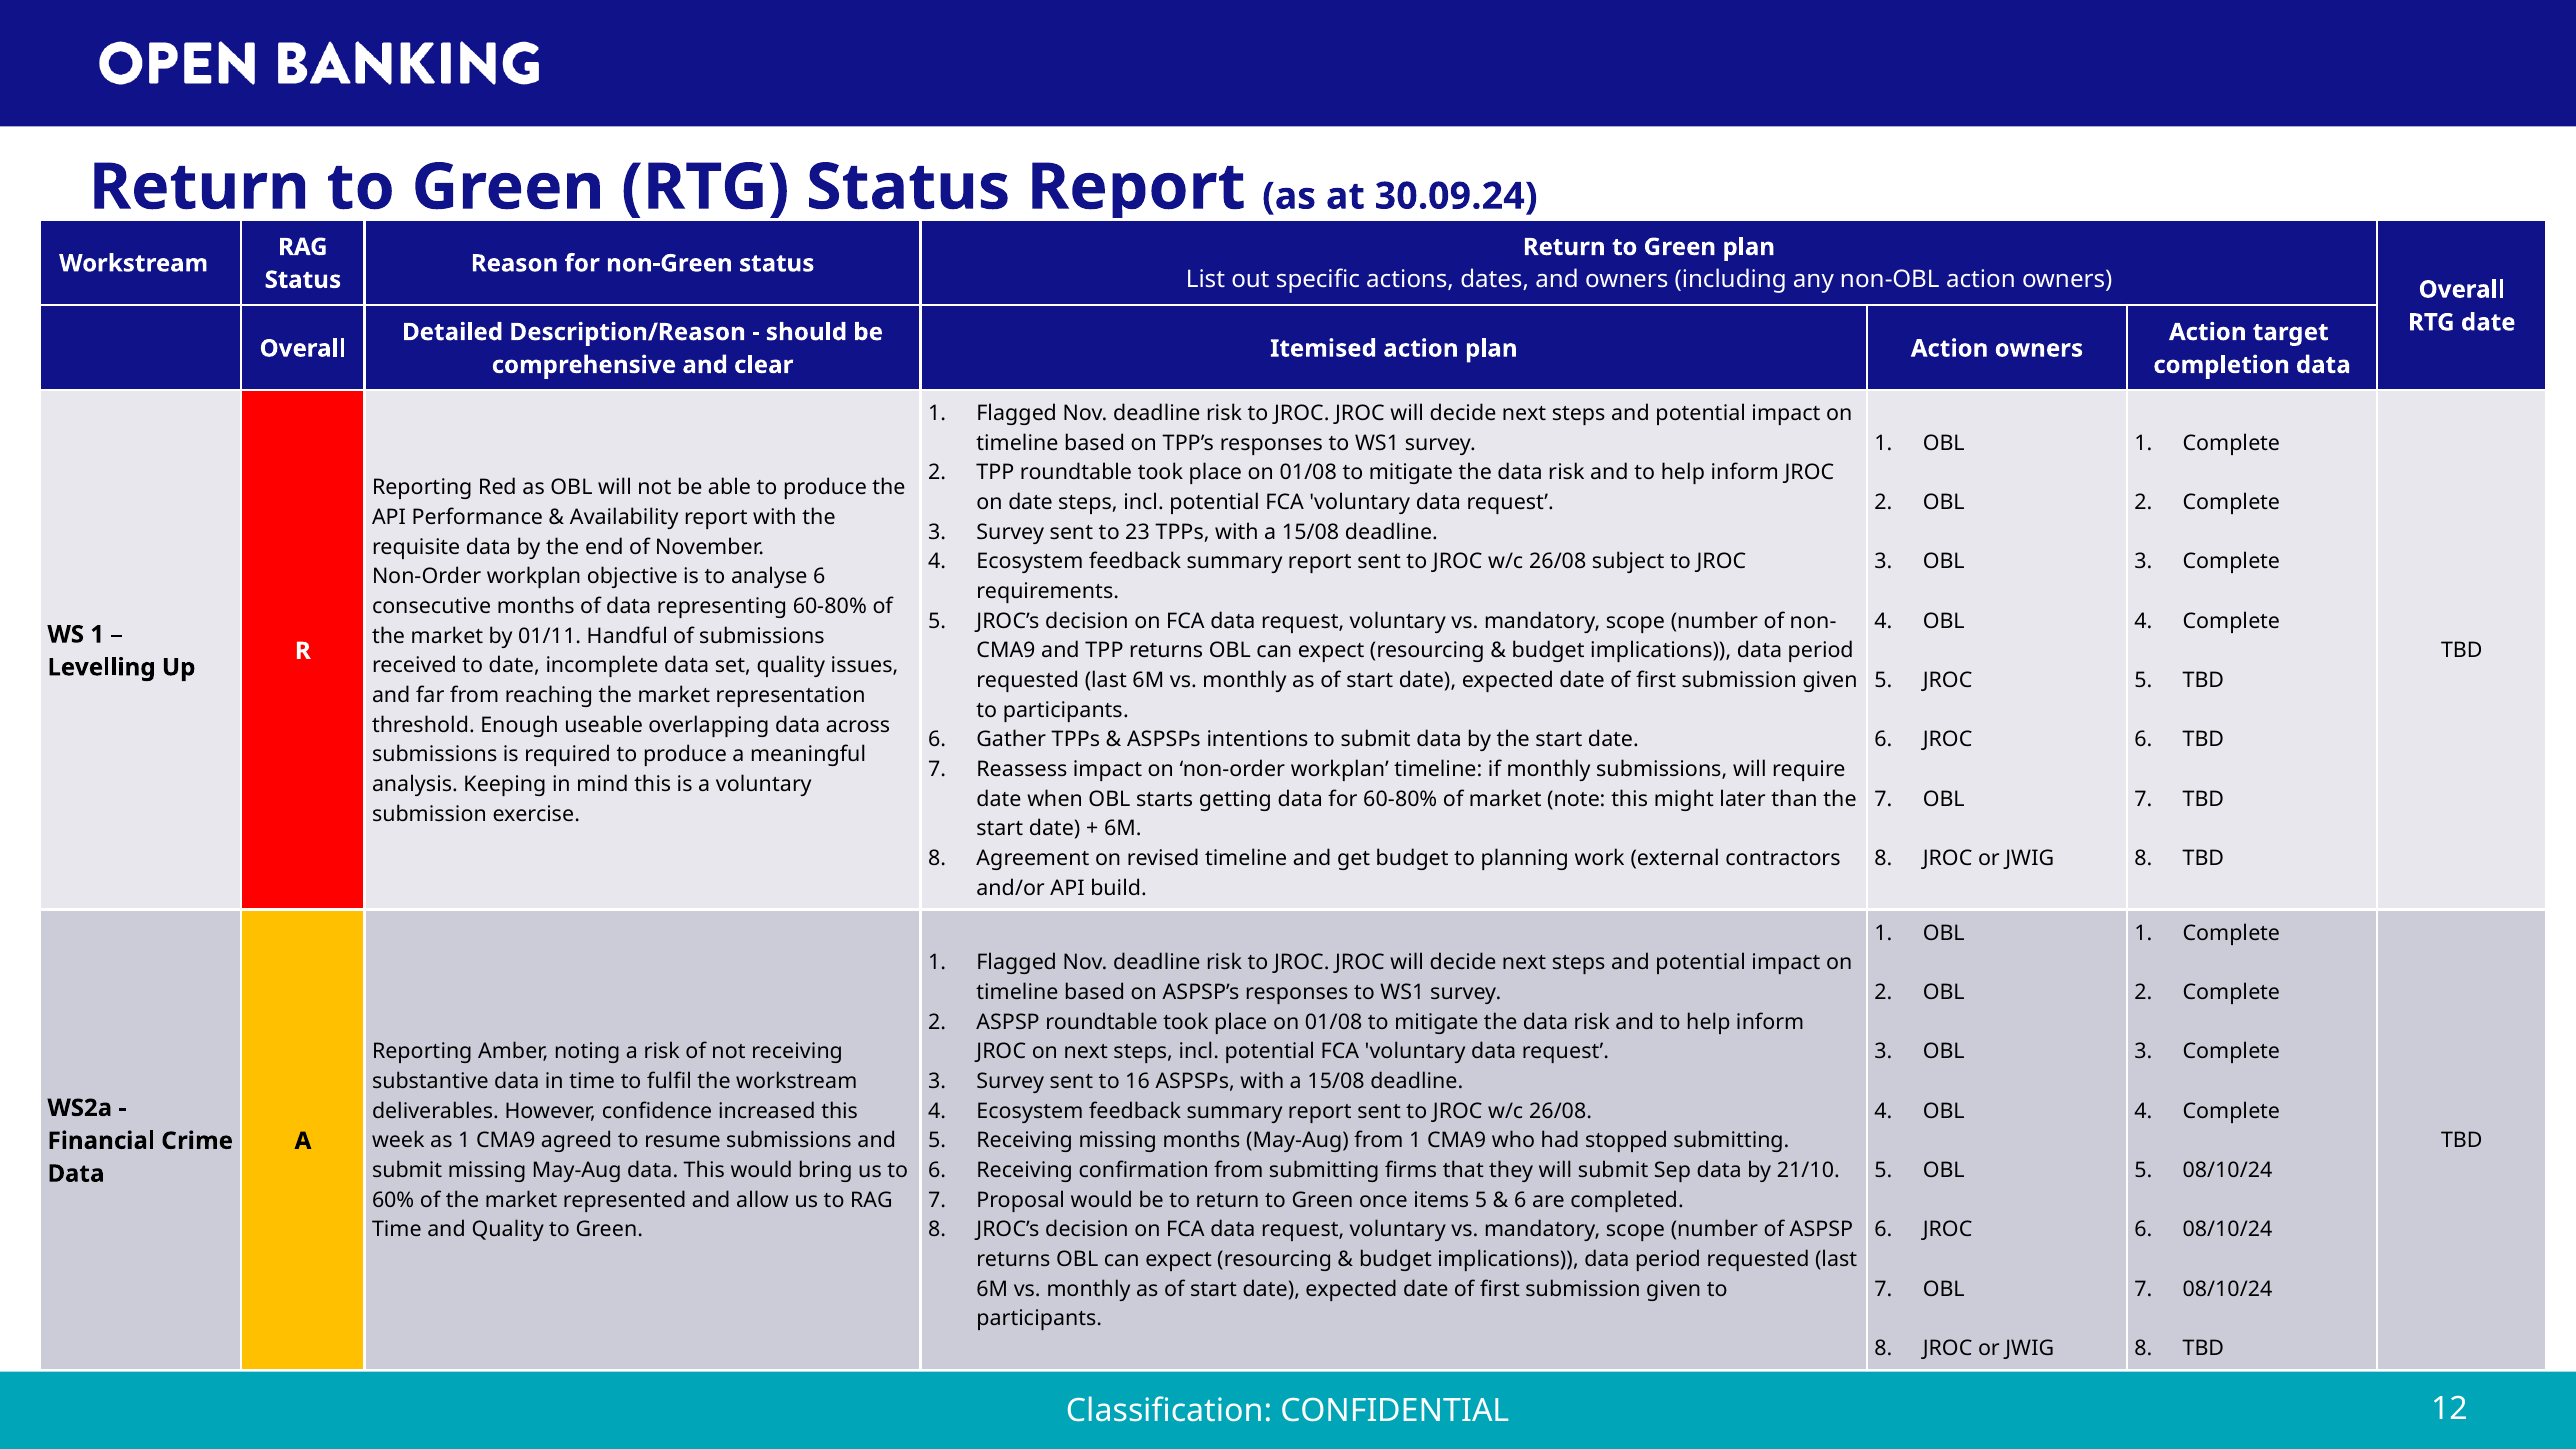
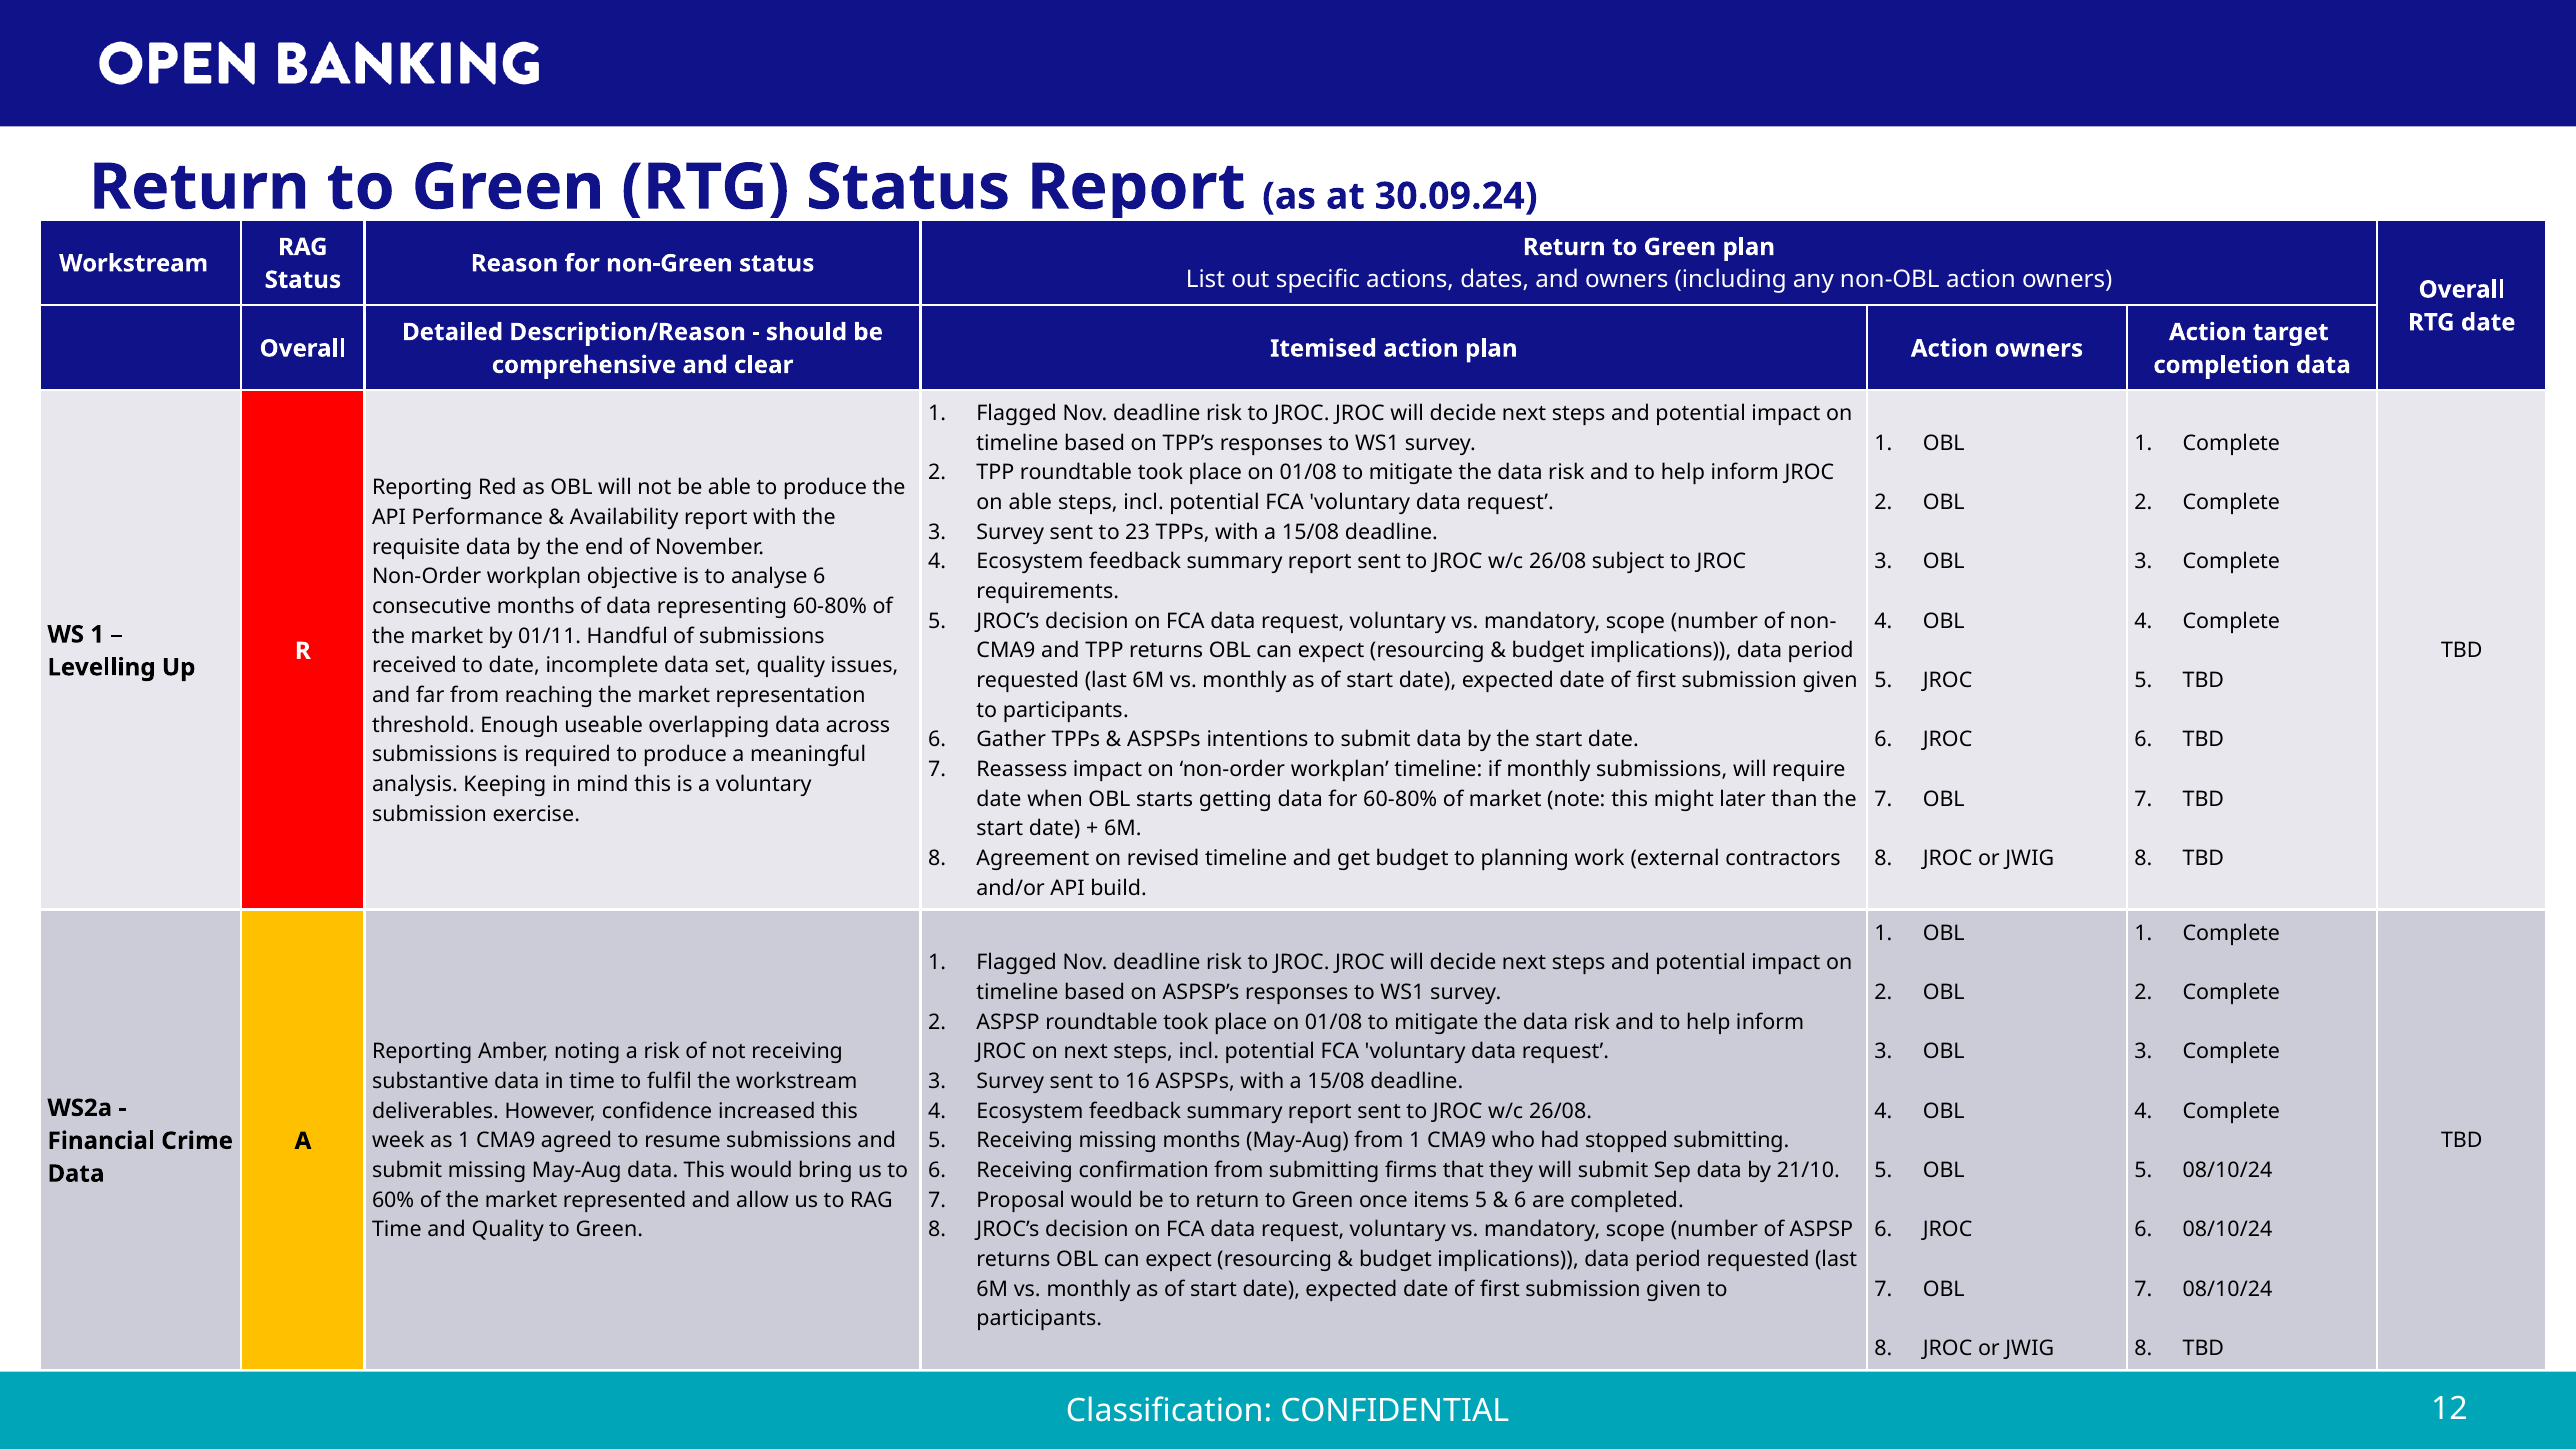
on date: date -> able
